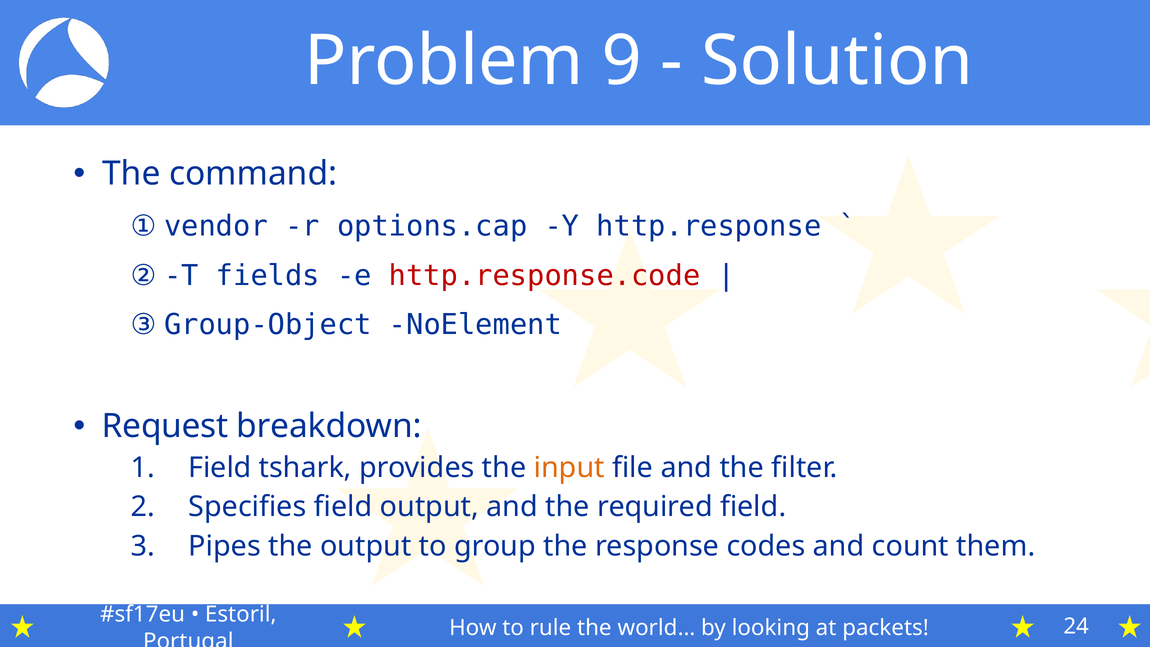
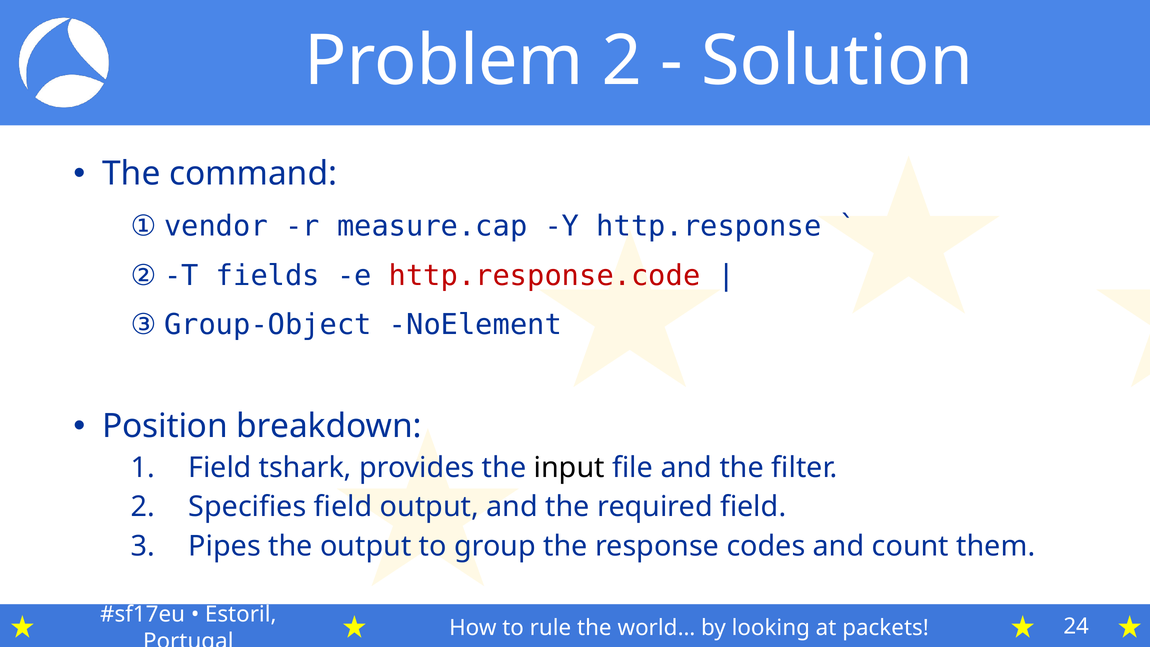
Problem 9: 9 -> 2
options.cap: options.cap -> measure.cap
Request: Request -> Position
input colour: orange -> black
